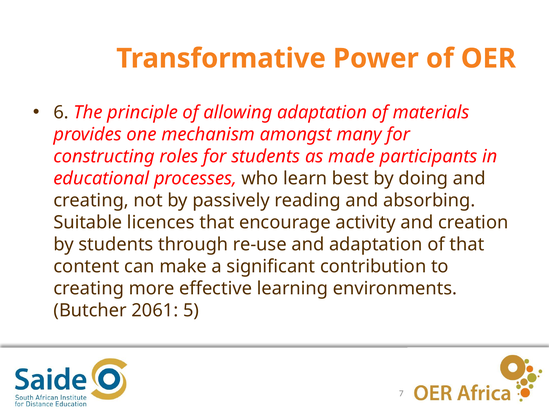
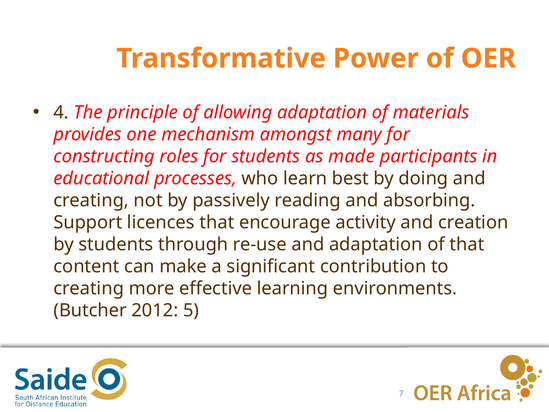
6: 6 -> 4
Suitable: Suitable -> Support
2061: 2061 -> 2012
